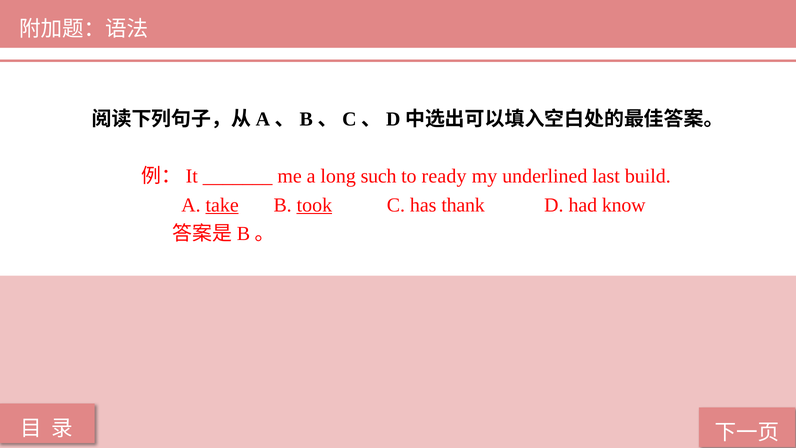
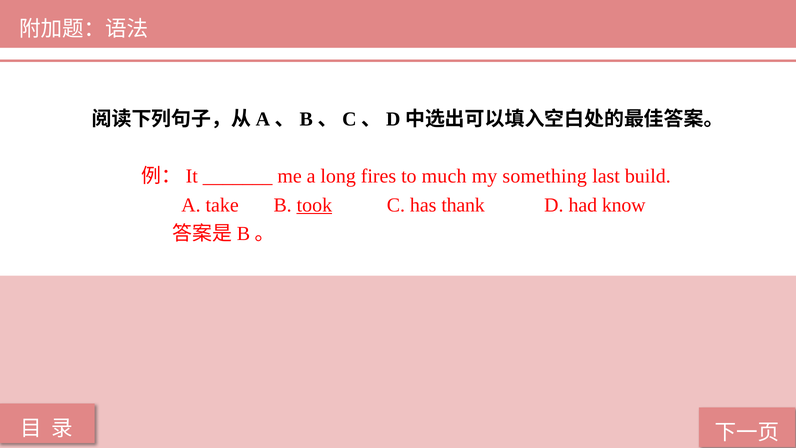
such: such -> fires
ready: ready -> much
underlined: underlined -> something
take underline: present -> none
